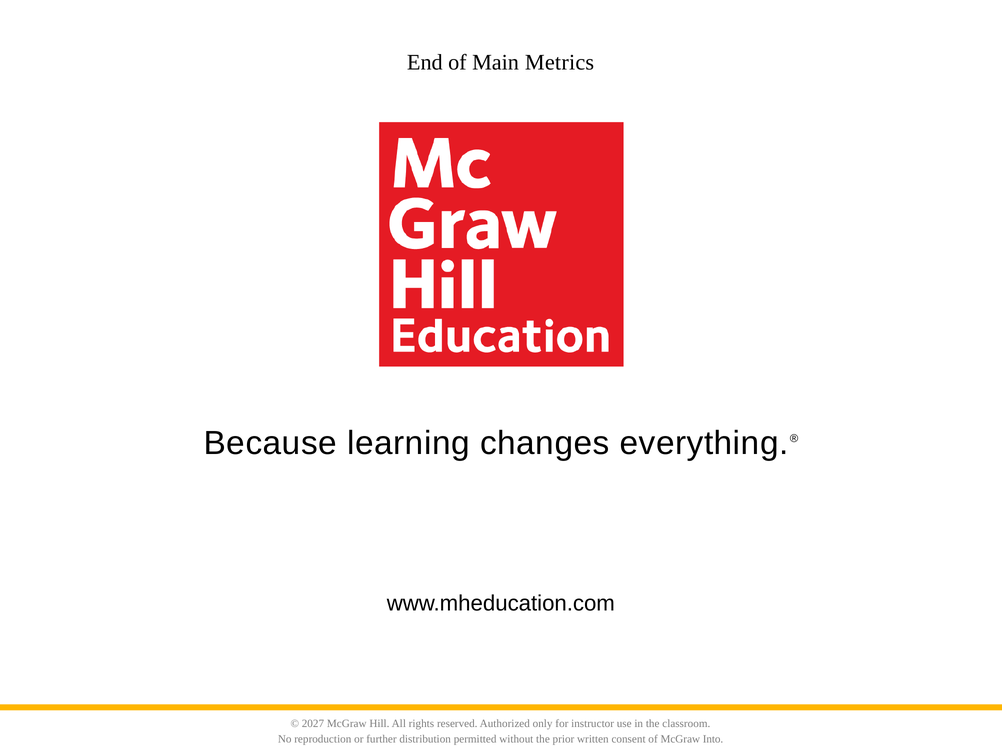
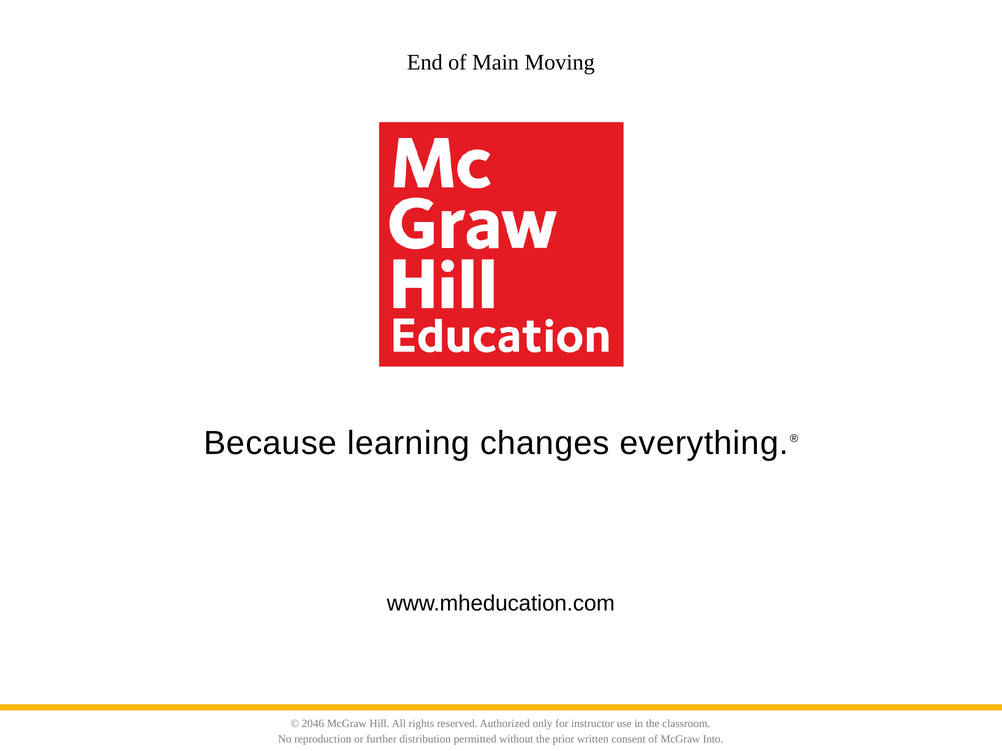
Metrics: Metrics -> Moving
2027: 2027 -> 2046
